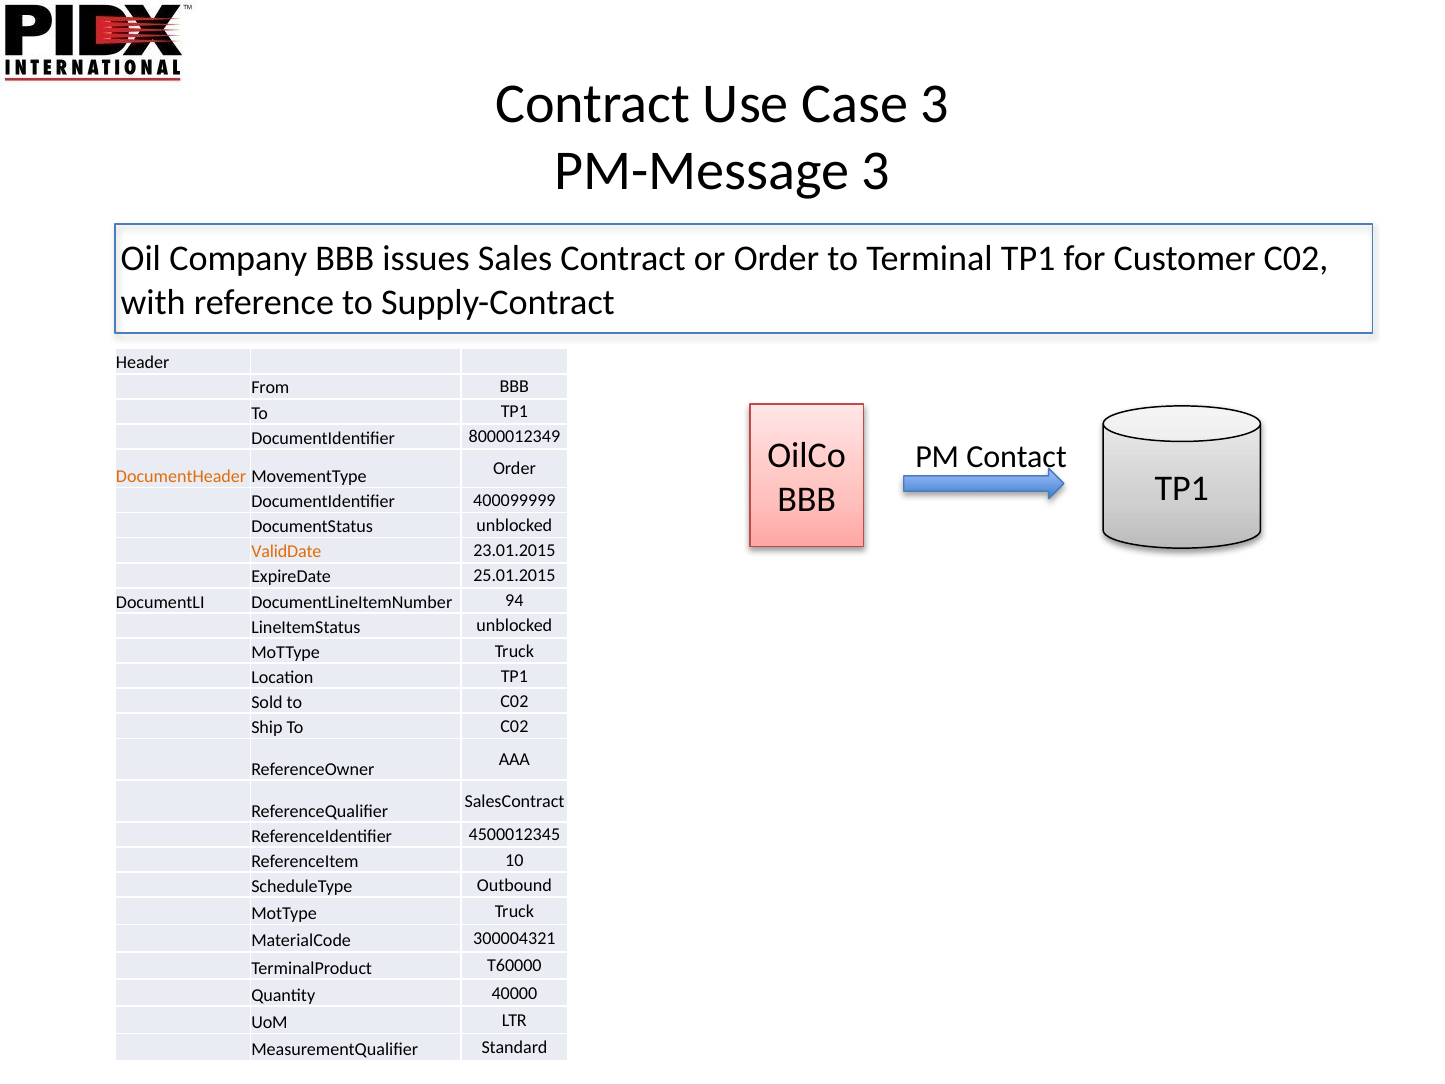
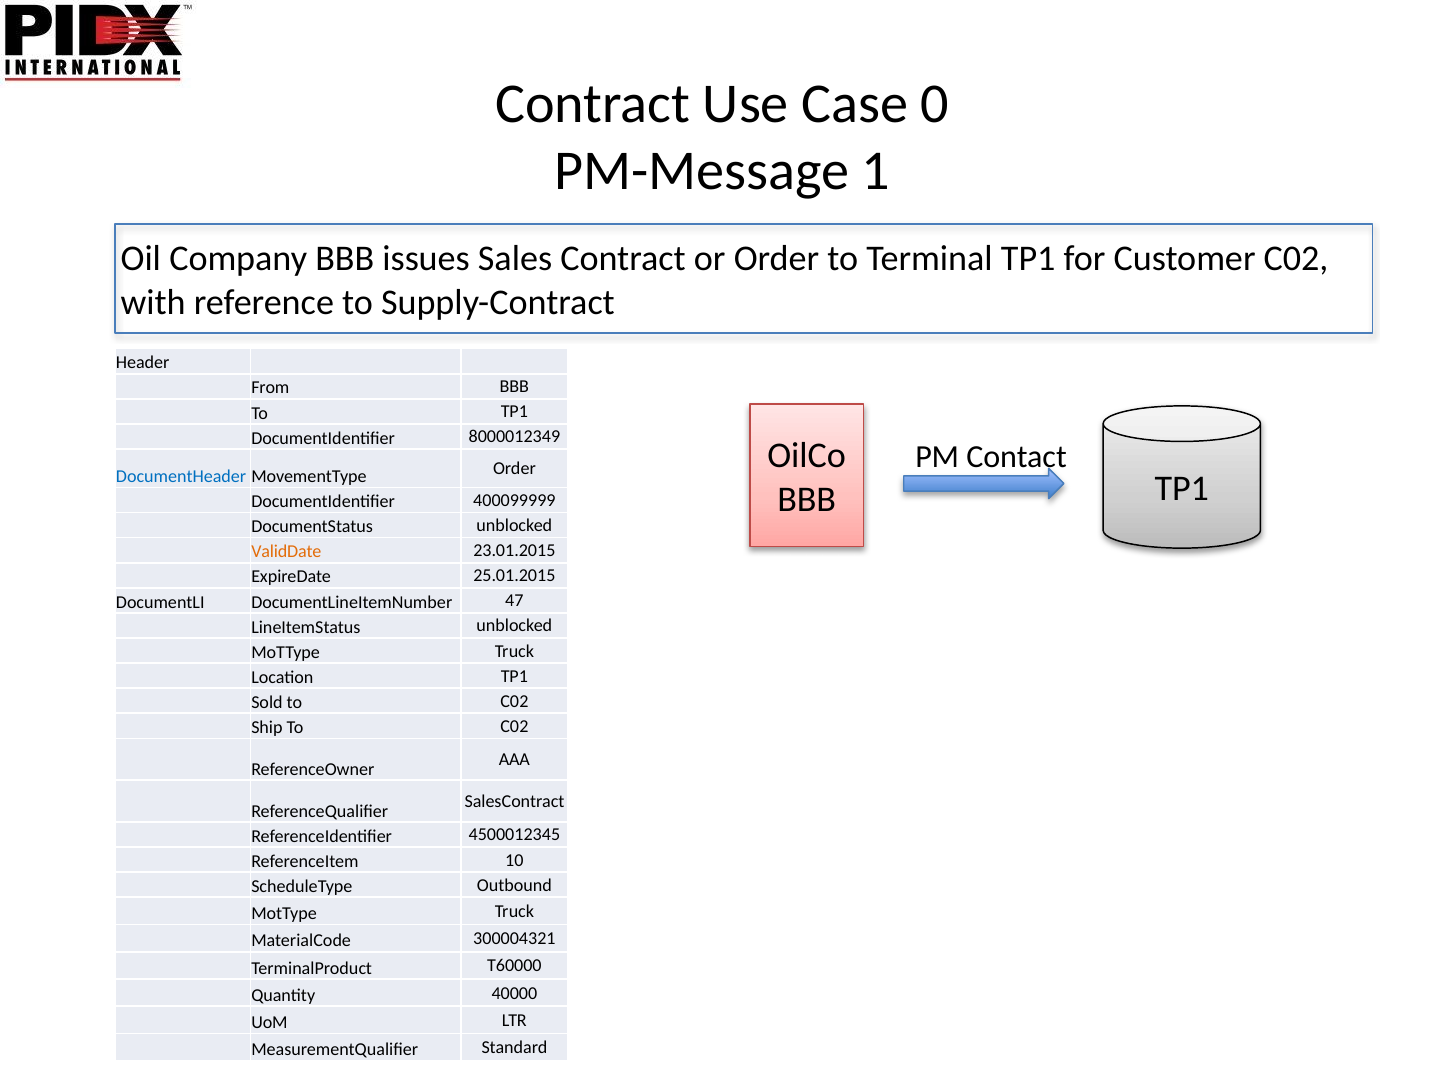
Case 3: 3 -> 0
PM-Message 3: 3 -> 1
DocumentHeader colour: orange -> blue
94: 94 -> 47
